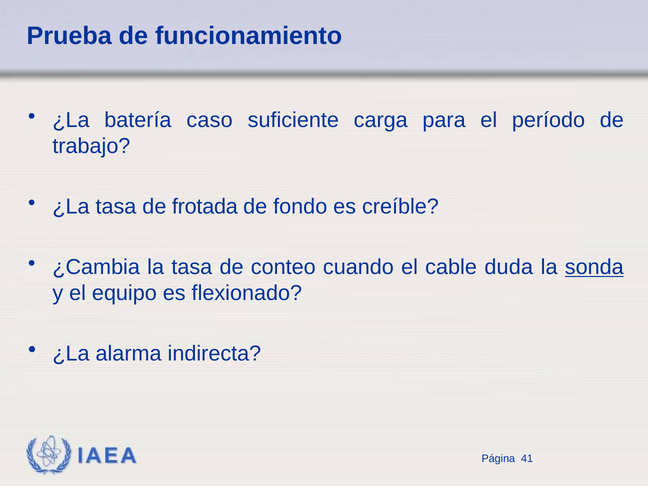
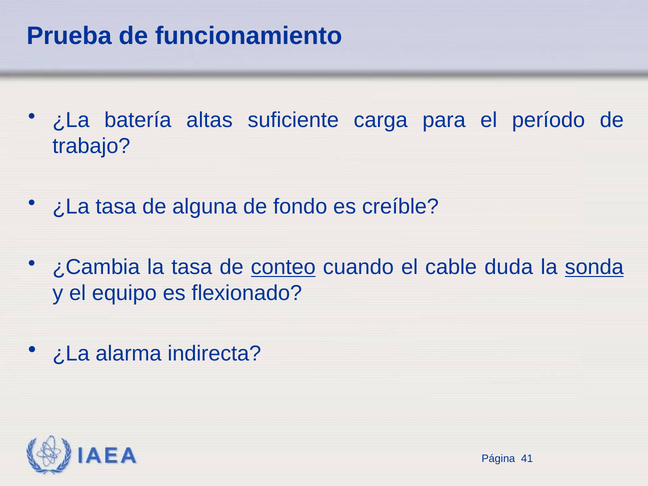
caso: caso -> altas
frotada: frotada -> alguna
conteo underline: none -> present
